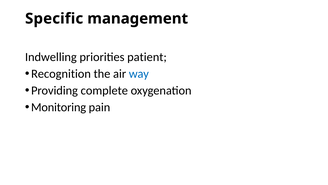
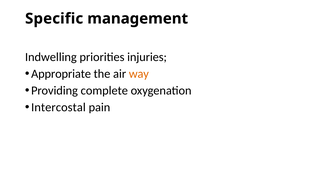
patient: patient -> injuries
Recognition: Recognition -> Appropriate
way colour: blue -> orange
Monitoring: Monitoring -> Intercostal
